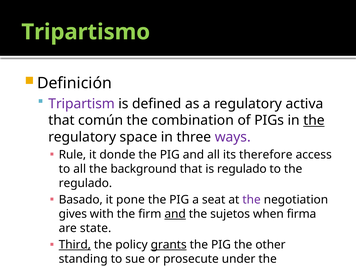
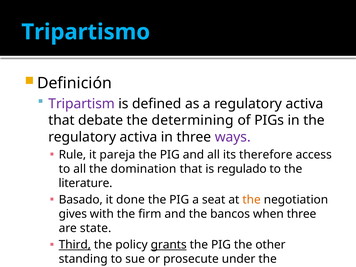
Tripartismo colour: light green -> light blue
común: común -> debate
combination: combination -> determining
the at (314, 120) underline: present -> none
space at (138, 137): space -> activa
donde: donde -> pareja
background: background -> domination
regulado at (85, 183): regulado -> literature
pone: pone -> done
the at (252, 200) colour: purple -> orange
and at (175, 214) underline: present -> none
sujetos: sujetos -> bancos
when firma: firma -> three
